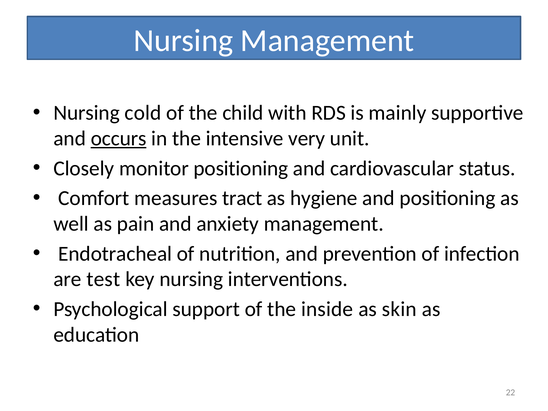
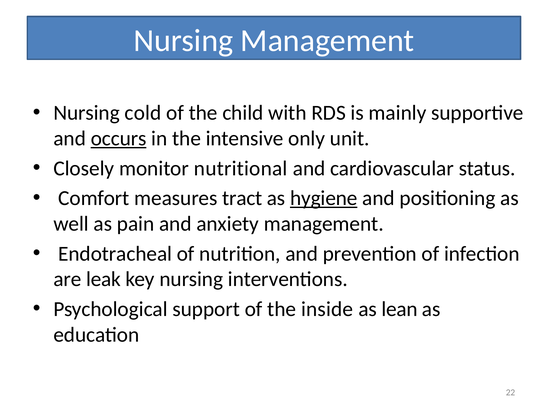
very: very -> only
monitor positioning: positioning -> nutritional
hygiene underline: none -> present
test: test -> leak
skin: skin -> lean
